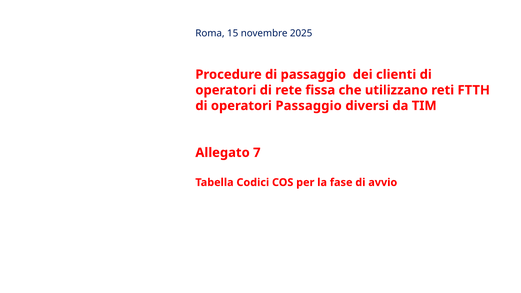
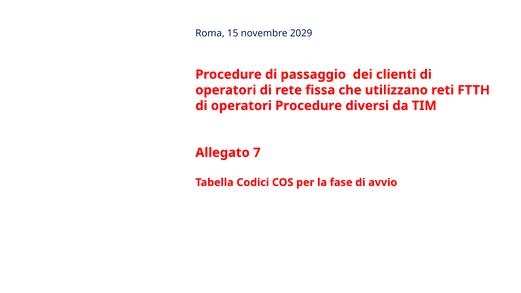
2025: 2025 -> 2029
operatori Passaggio: Passaggio -> Procedure
